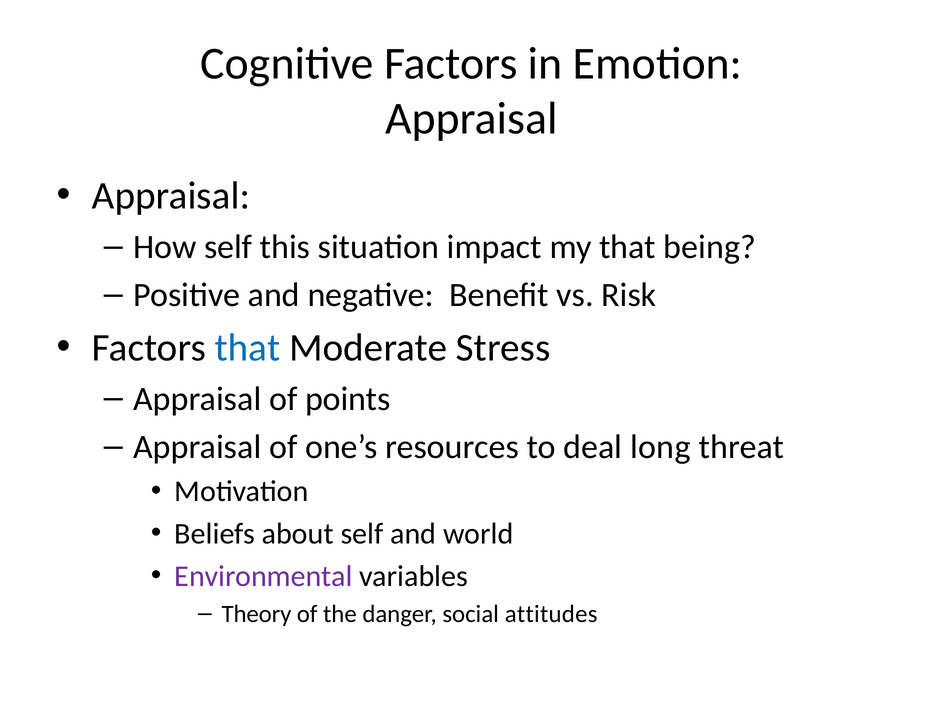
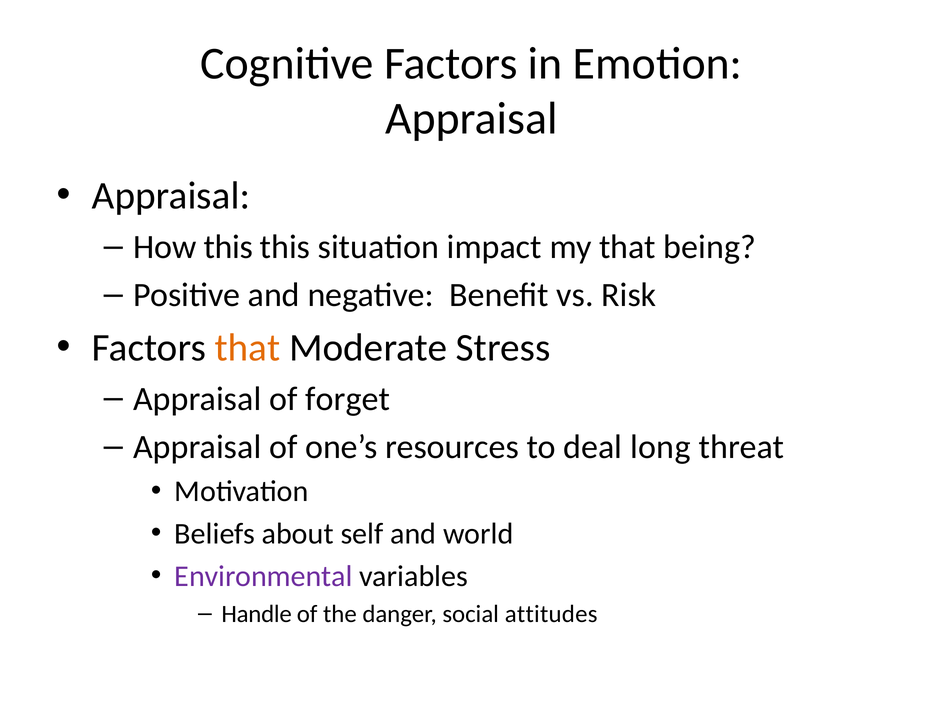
How self: self -> this
that at (248, 348) colour: blue -> orange
points: points -> forget
Theory: Theory -> Handle
